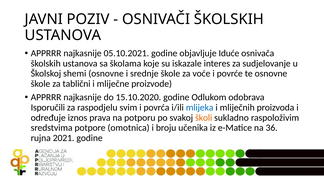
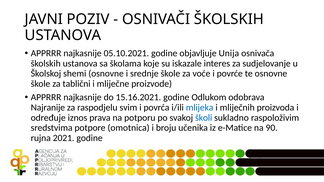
Iduće: Iduće -> Unija
15.10.2020: 15.10.2020 -> 15.16.2021
Isporučili: Isporučili -> Najranije
školi colour: orange -> blue
36: 36 -> 90
